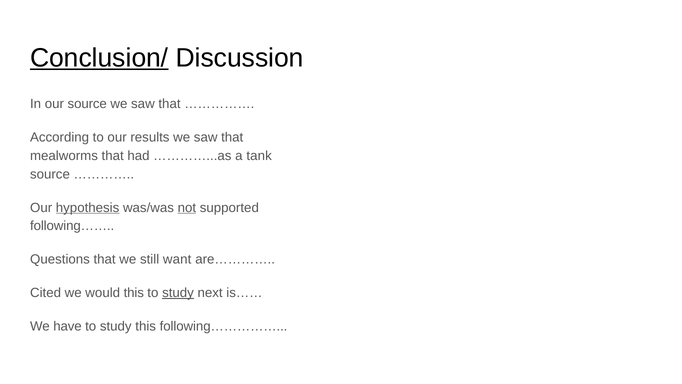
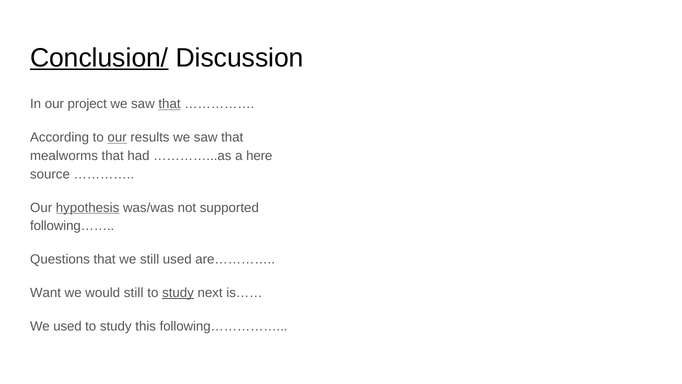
our source: source -> project
that at (170, 104) underline: none -> present
our at (117, 137) underline: none -> present
tank: tank -> here
not underline: present -> none
still want: want -> used
Cited: Cited -> Want
would this: this -> still
We have: have -> used
